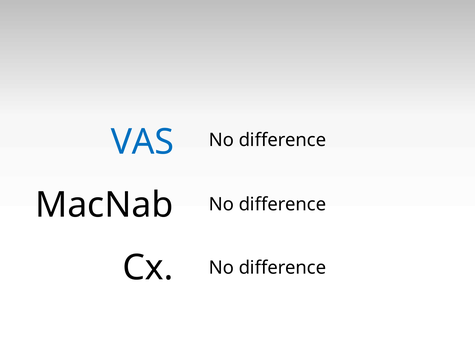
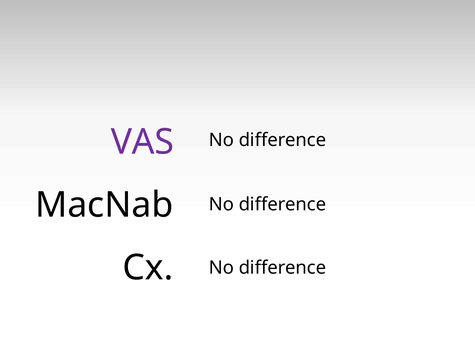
VAS colour: blue -> purple
